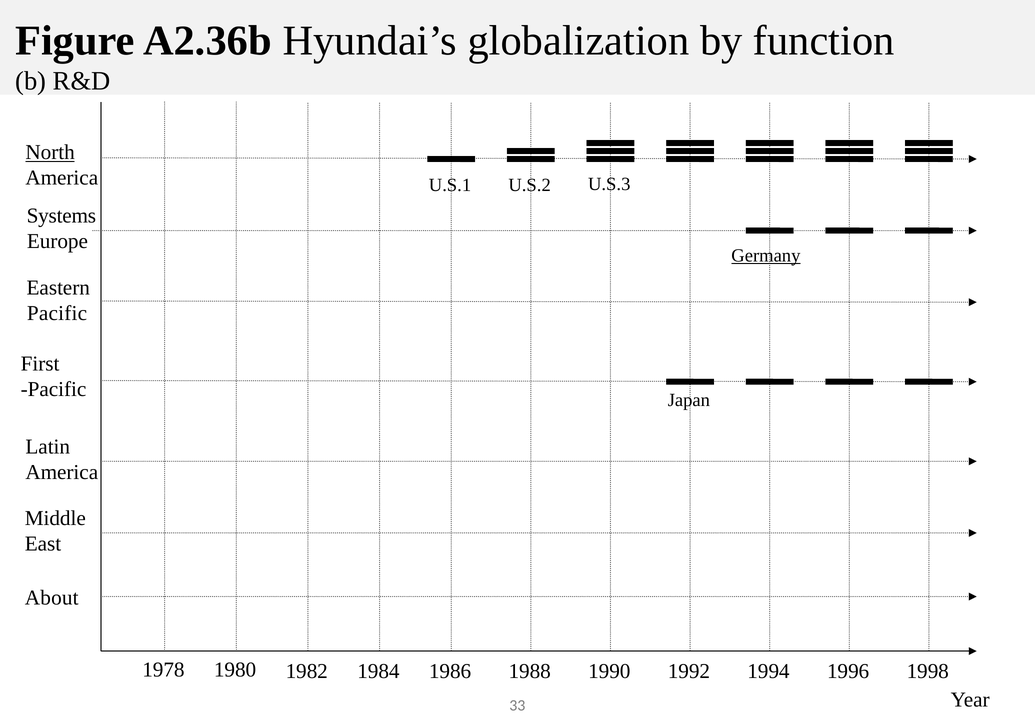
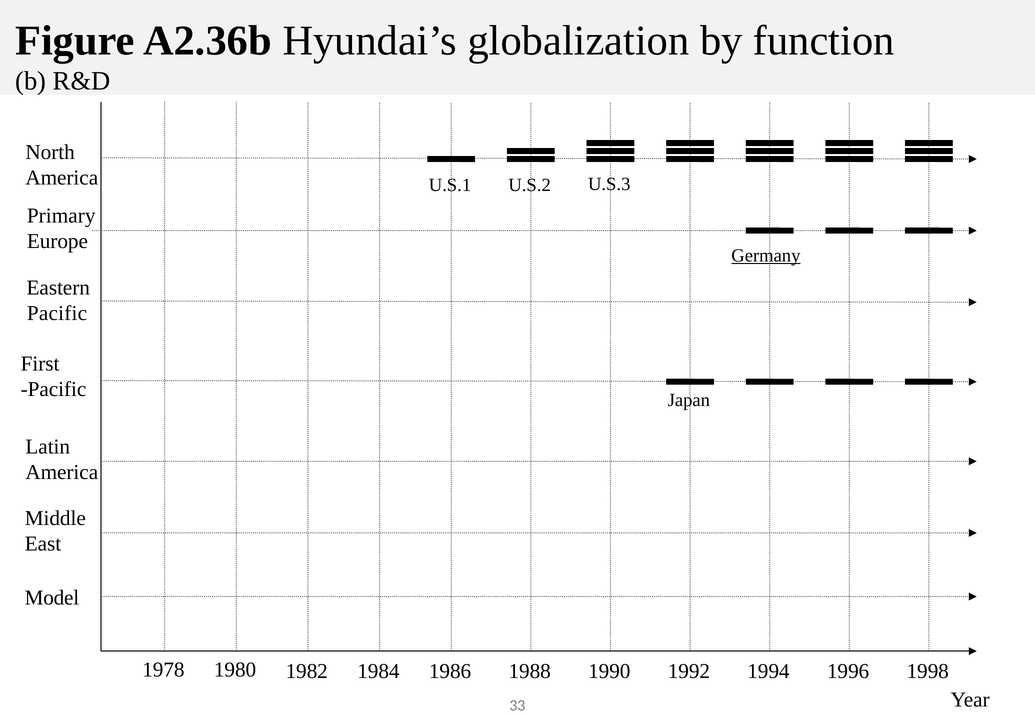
North underline: present -> none
Systems: Systems -> Primary
About: About -> Model
